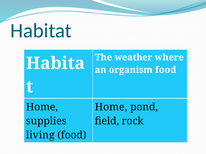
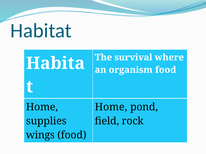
weather: weather -> survival
living: living -> wings
